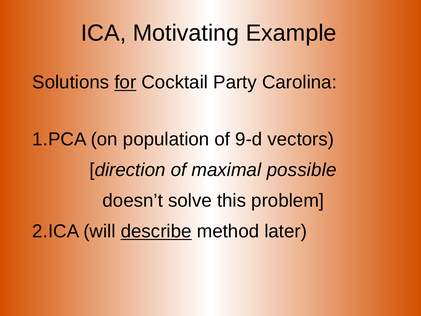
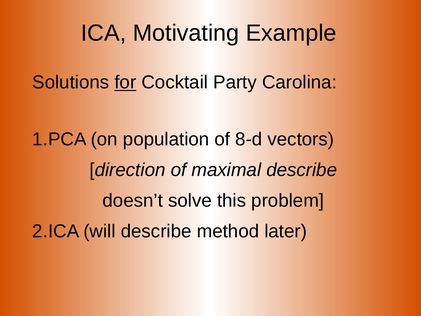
9-d: 9-d -> 8-d
maximal possible: possible -> describe
describe at (156, 231) underline: present -> none
